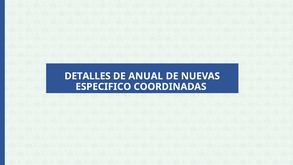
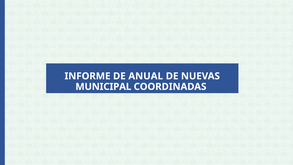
DETALLES: DETALLES -> INFORME
ESPECIFICO: ESPECIFICO -> MUNICIPAL
